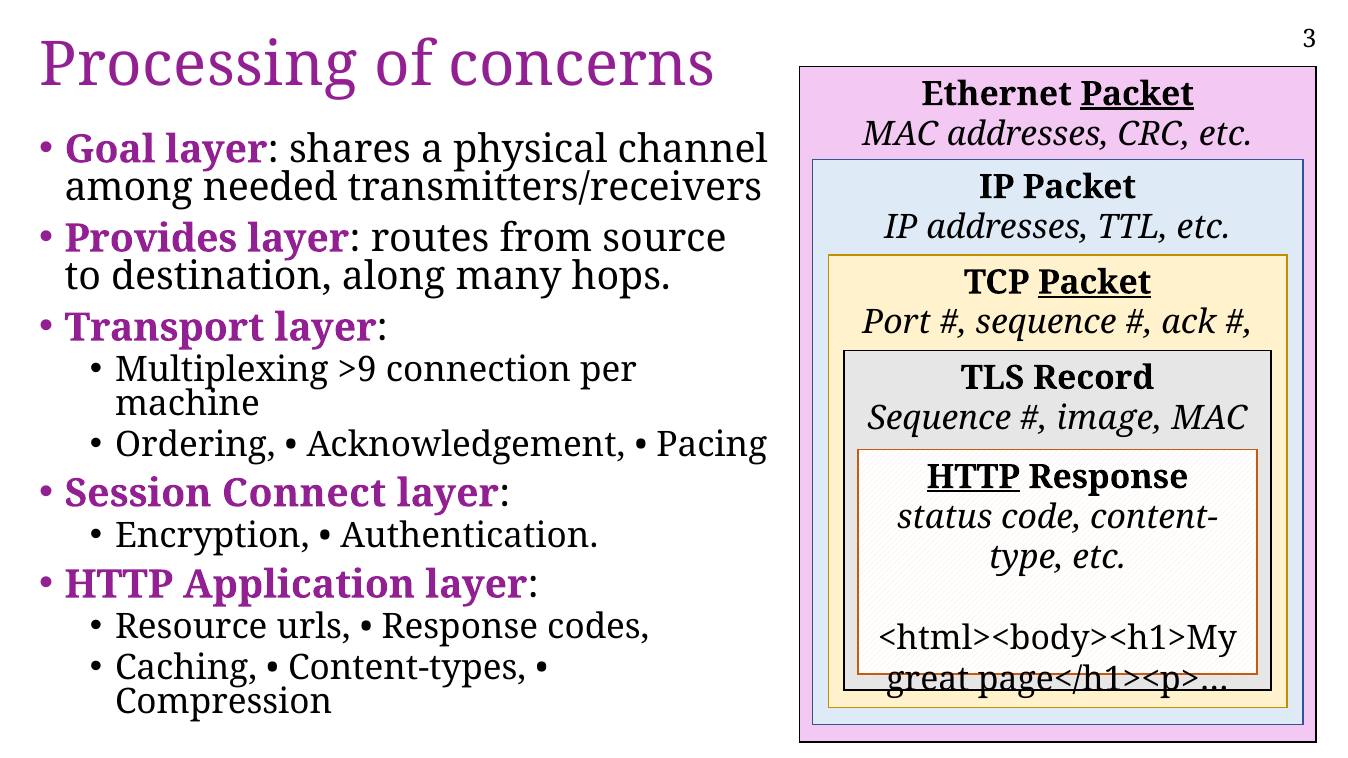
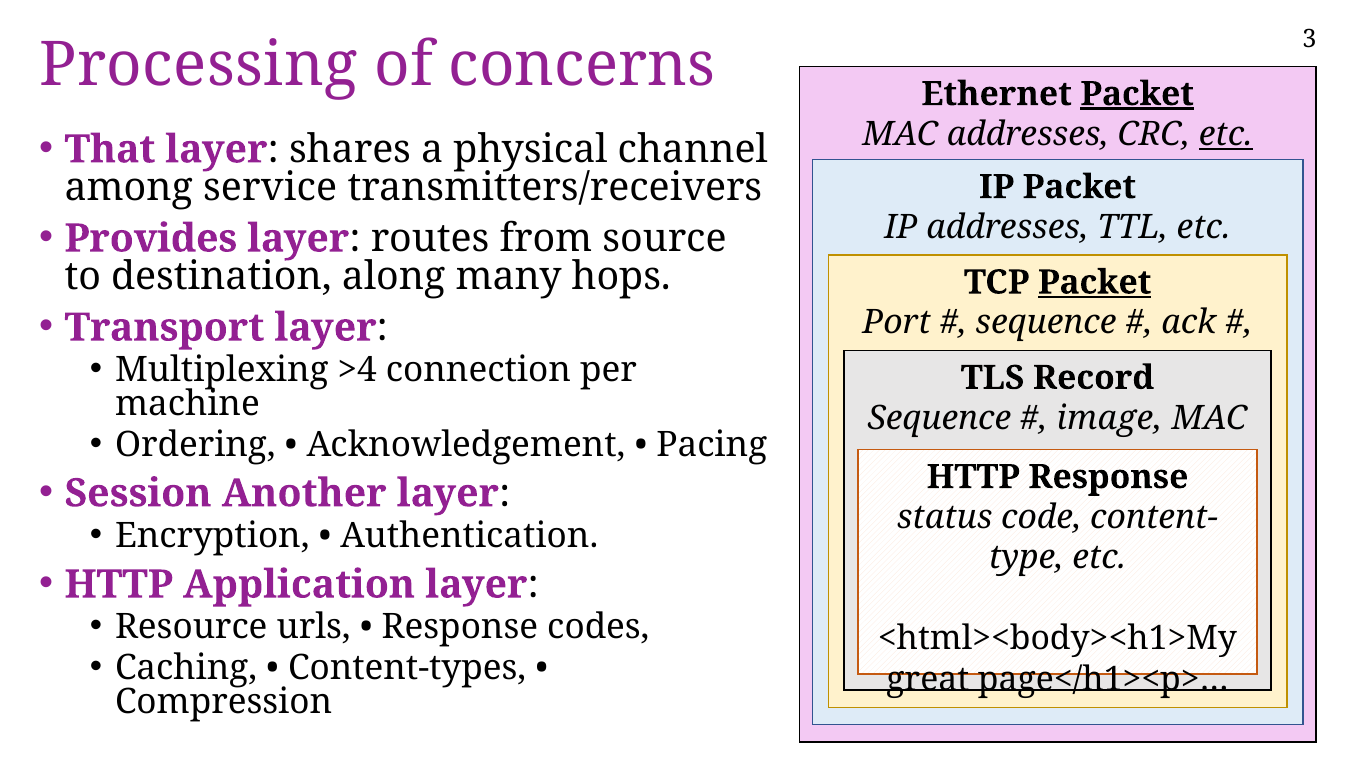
etc at (1226, 134) underline: none -> present
Goal: Goal -> That
needed: needed -> service
>9: >9 -> >4
HTTP at (973, 477) underline: present -> none
Connect: Connect -> Another
